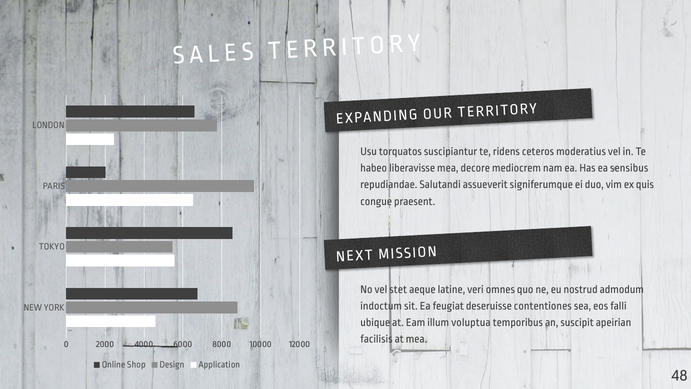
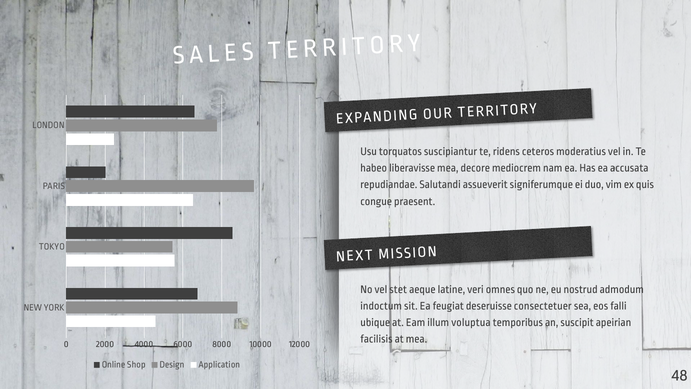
sensibus: sensibus -> accusata
contentiones: contentiones -> consectetuer
